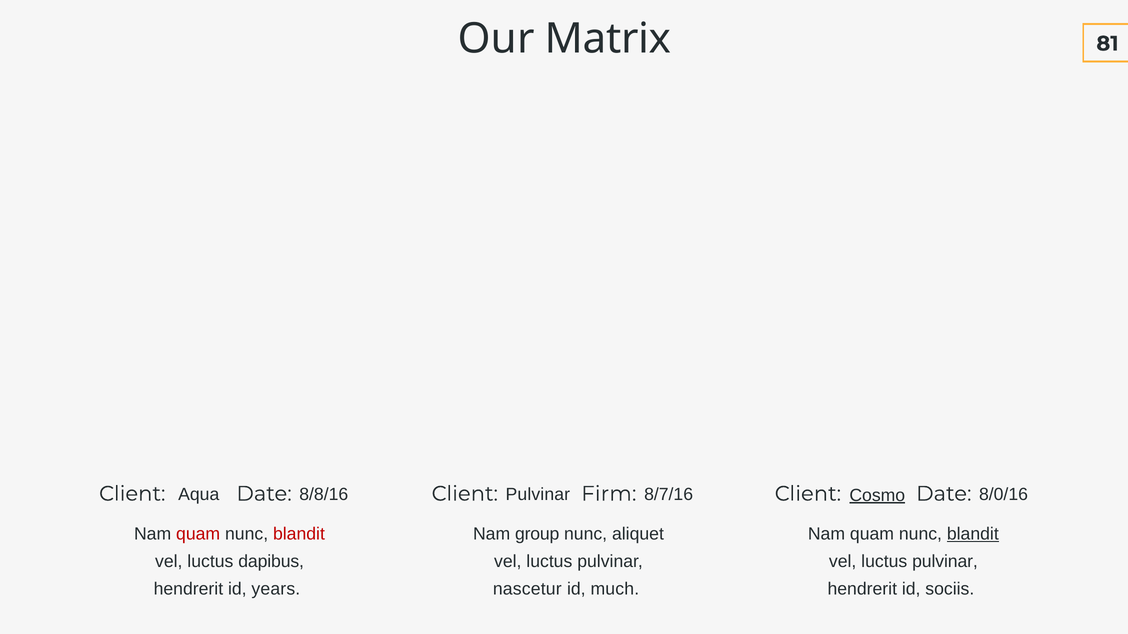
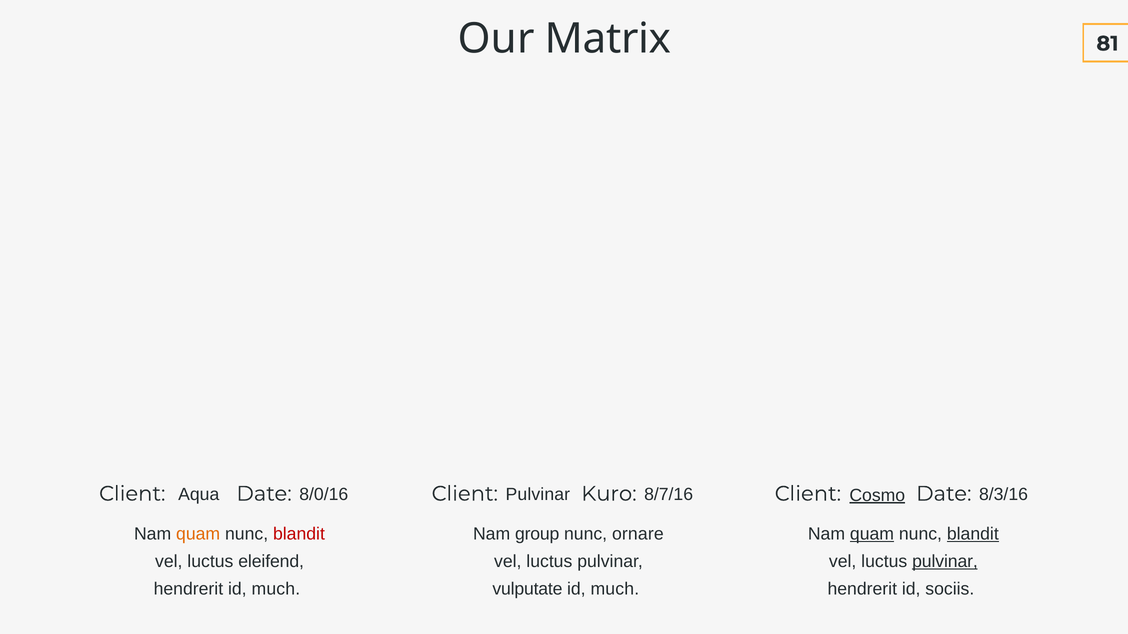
8/8/16: 8/8/16 -> 8/0/16
Firm: Firm -> Kuro
8/0/16: 8/0/16 -> 8/3/16
quam at (198, 534) colour: red -> orange
aliquet: aliquet -> ornare
quam at (872, 534) underline: none -> present
dapibus: dapibus -> eleifend
pulvinar at (945, 562) underline: none -> present
hendrerit id years: years -> much
nascetur: nascetur -> vulputate
